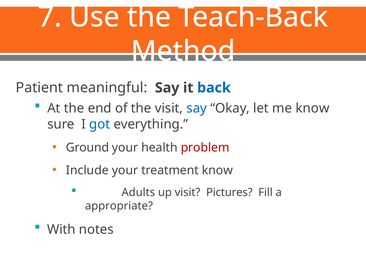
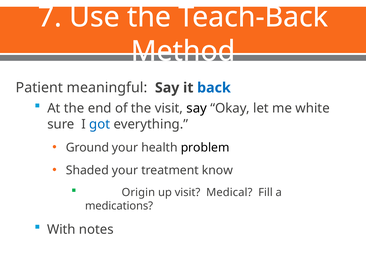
say at (197, 108) colour: blue -> black
me know: know -> white
problem colour: red -> black
Include: Include -> Shaded
Adults: Adults -> Origin
Pictures: Pictures -> Medical
appropriate: appropriate -> medications
